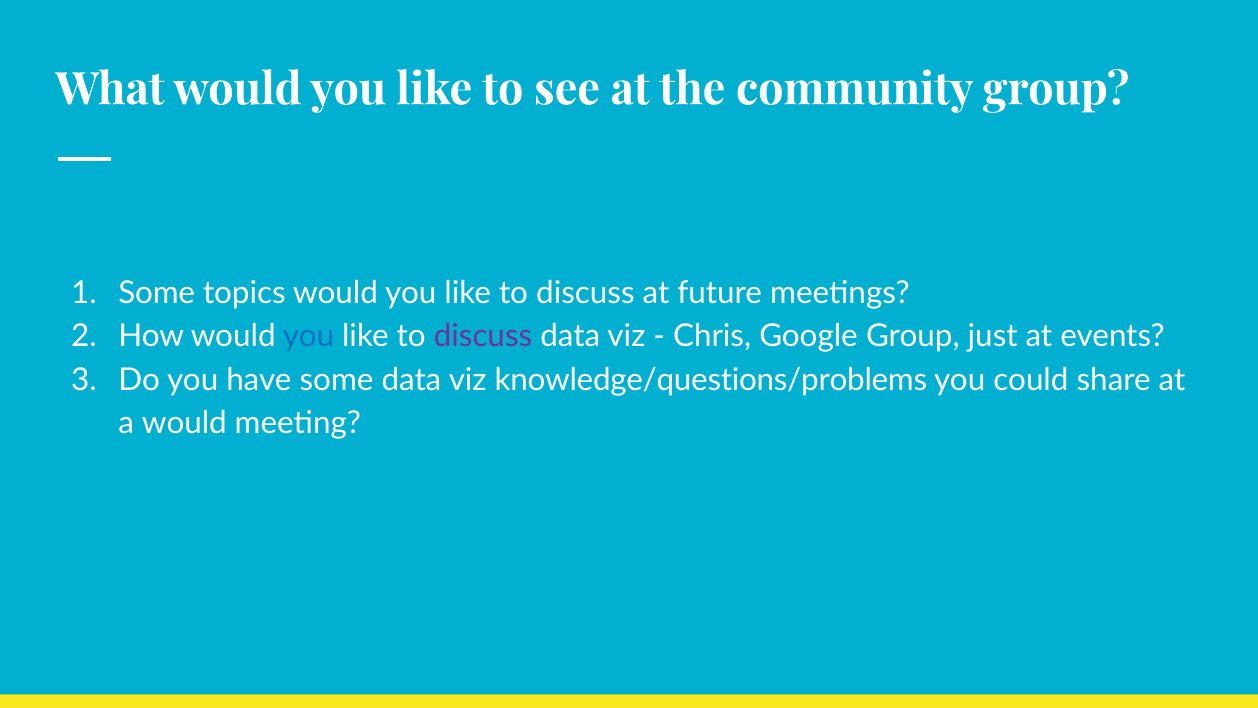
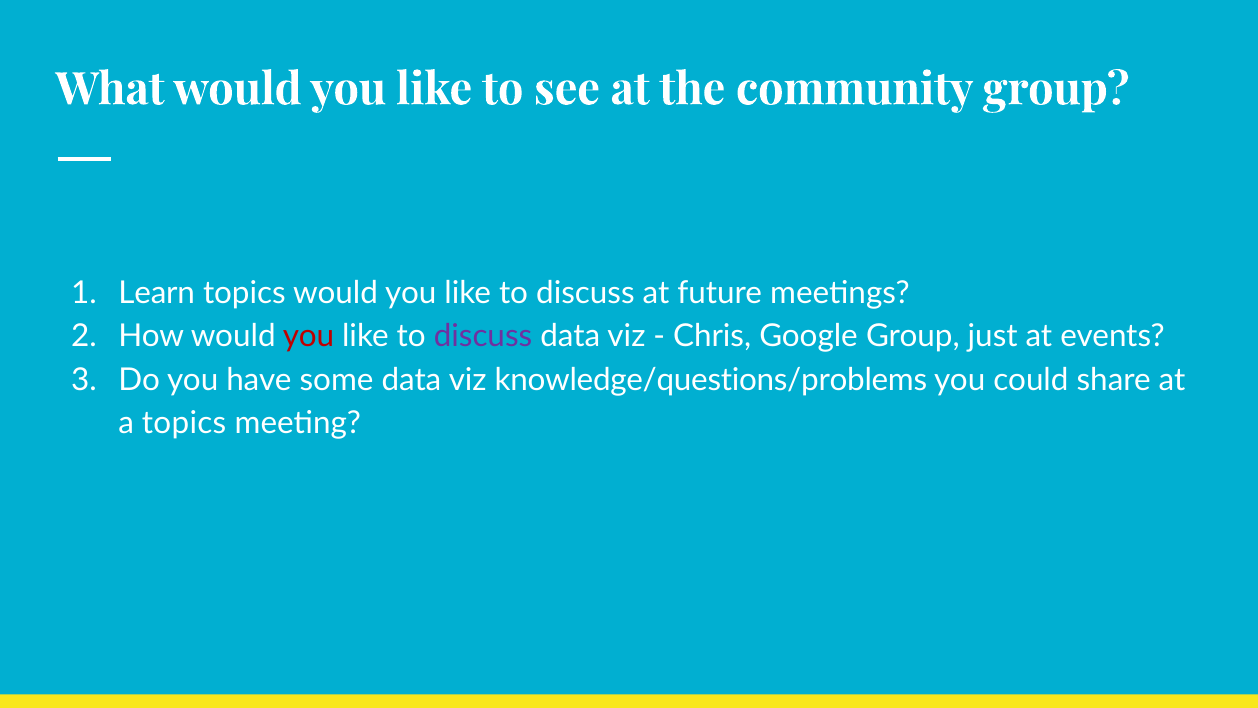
Some at (157, 293): Some -> Learn
you at (309, 336) colour: blue -> red
a would: would -> topics
